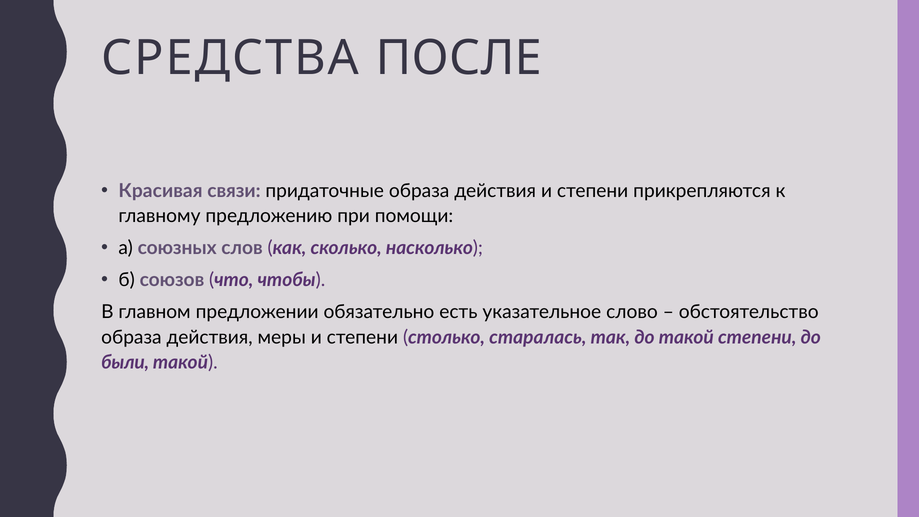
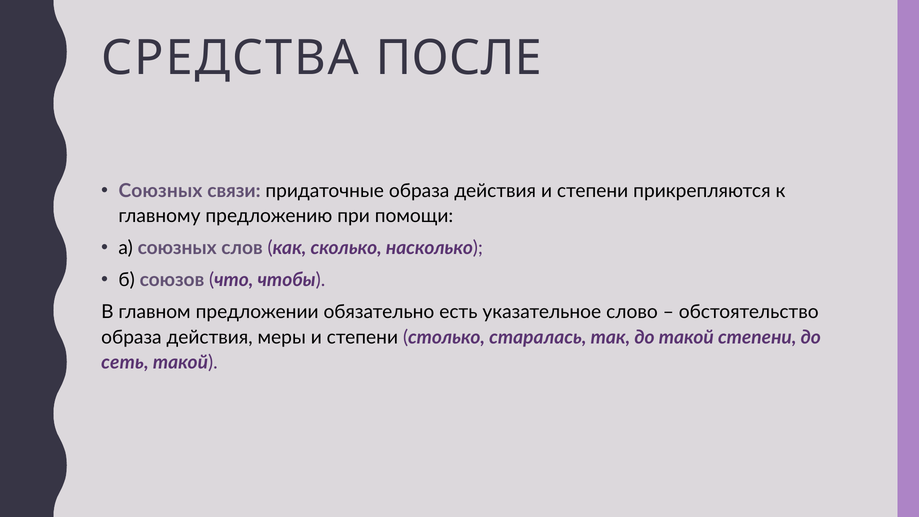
Красивая at (160, 191): Красивая -> Союзных
были: были -> сеть
